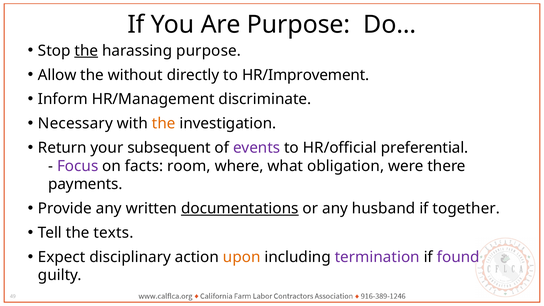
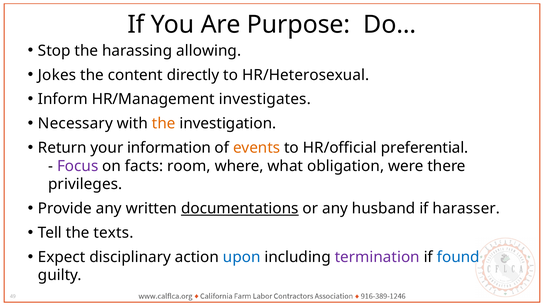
the at (86, 51) underline: present -> none
harassing purpose: purpose -> allowing
Allow: Allow -> Jokes
without: without -> content
HR/Improvement: HR/Improvement -> HR/Heterosexual
discriminate: discriminate -> investigates
subsequent: subsequent -> information
events colour: purple -> orange
payments: payments -> privileges
together: together -> harasser
upon colour: orange -> blue
found colour: purple -> blue
